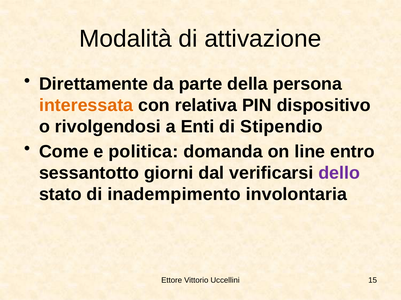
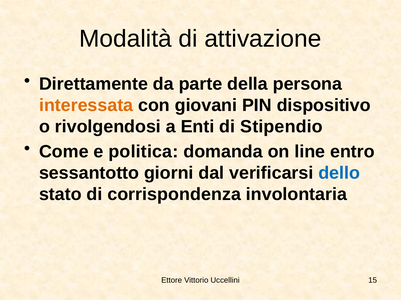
relativa: relativa -> giovani
dello colour: purple -> blue
inadempimento: inadempimento -> corrispondenza
